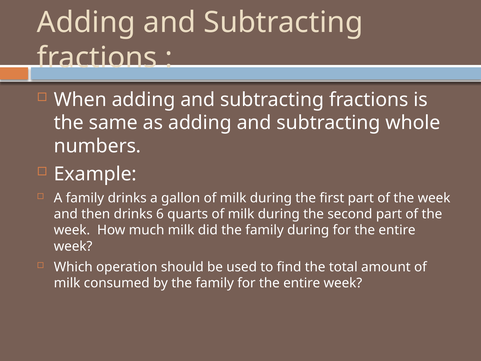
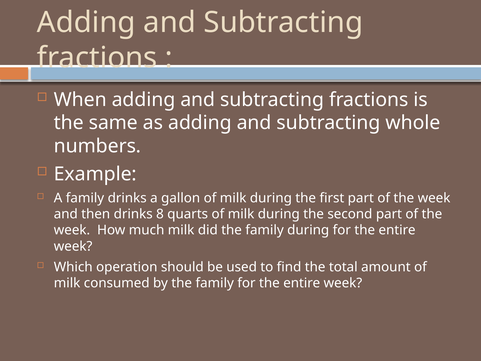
6: 6 -> 8
